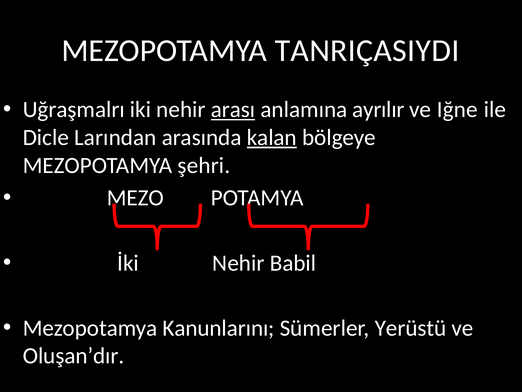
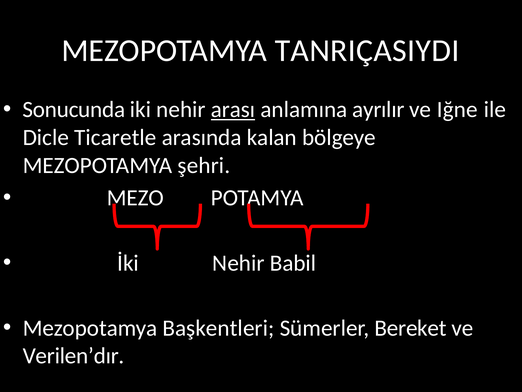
Uğraşmalrı: Uğraşmalrı -> Sonucunda
Larından: Larından -> Ticaretle
kalan underline: present -> none
Kanunlarını: Kanunlarını -> Başkentleri
Yerüstü: Yerüstü -> Bereket
Oluşan’dır: Oluşan’dır -> Verilen’dır
